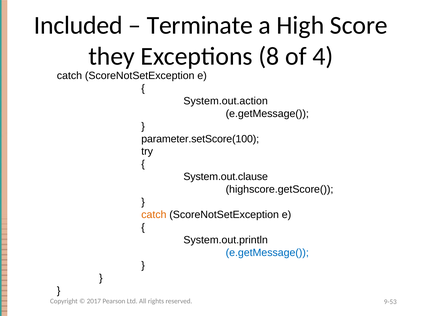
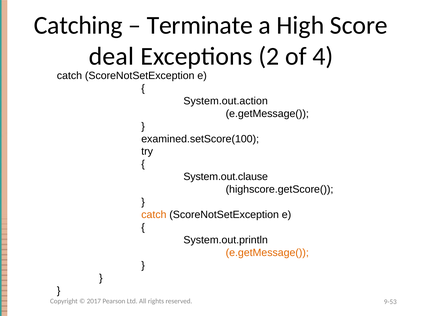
Included: Included -> Catching
they: they -> deal
8: 8 -> 2
parameter.setScore(100: parameter.setScore(100 -> examined.setScore(100
e.getMessage( at (267, 253) colour: blue -> orange
